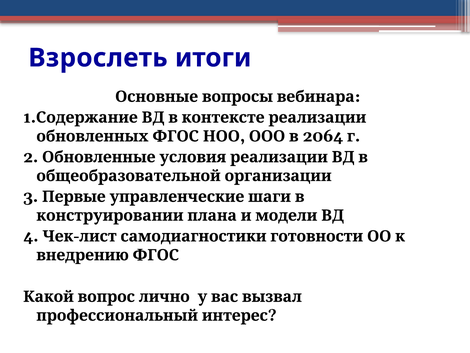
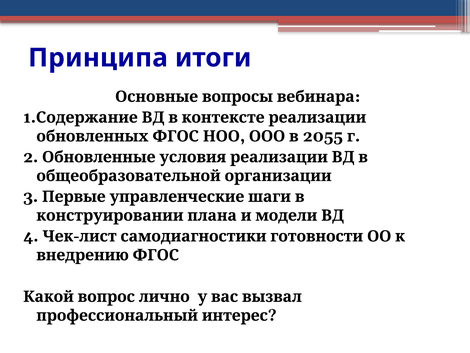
Взрослеть: Взрослеть -> Принципа
2064: 2064 -> 2055
